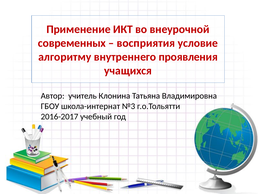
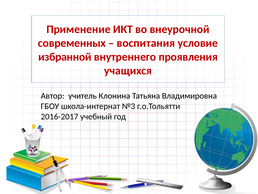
восприятия: восприятия -> воспитания
алгоритму: алгоритму -> избранной
